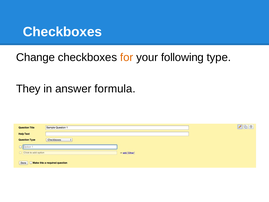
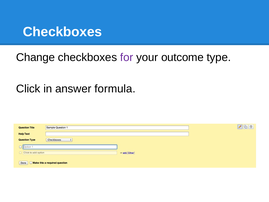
for colour: orange -> purple
following: following -> outcome
They: They -> Click
